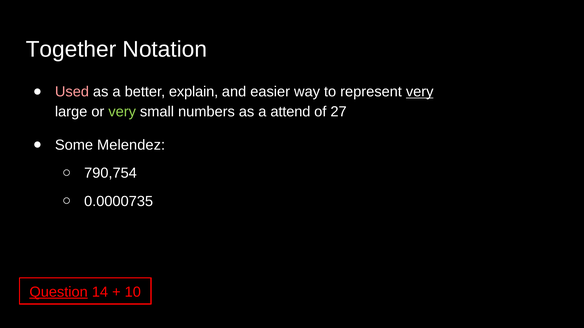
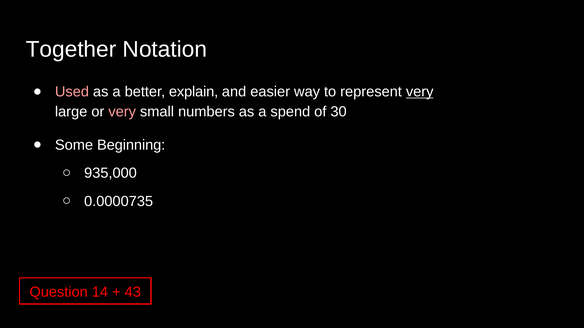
very at (122, 112) colour: light green -> pink
attend: attend -> spend
27: 27 -> 30
Melendez: Melendez -> Beginning
790,754: 790,754 -> 935,000
Question underline: present -> none
10: 10 -> 43
